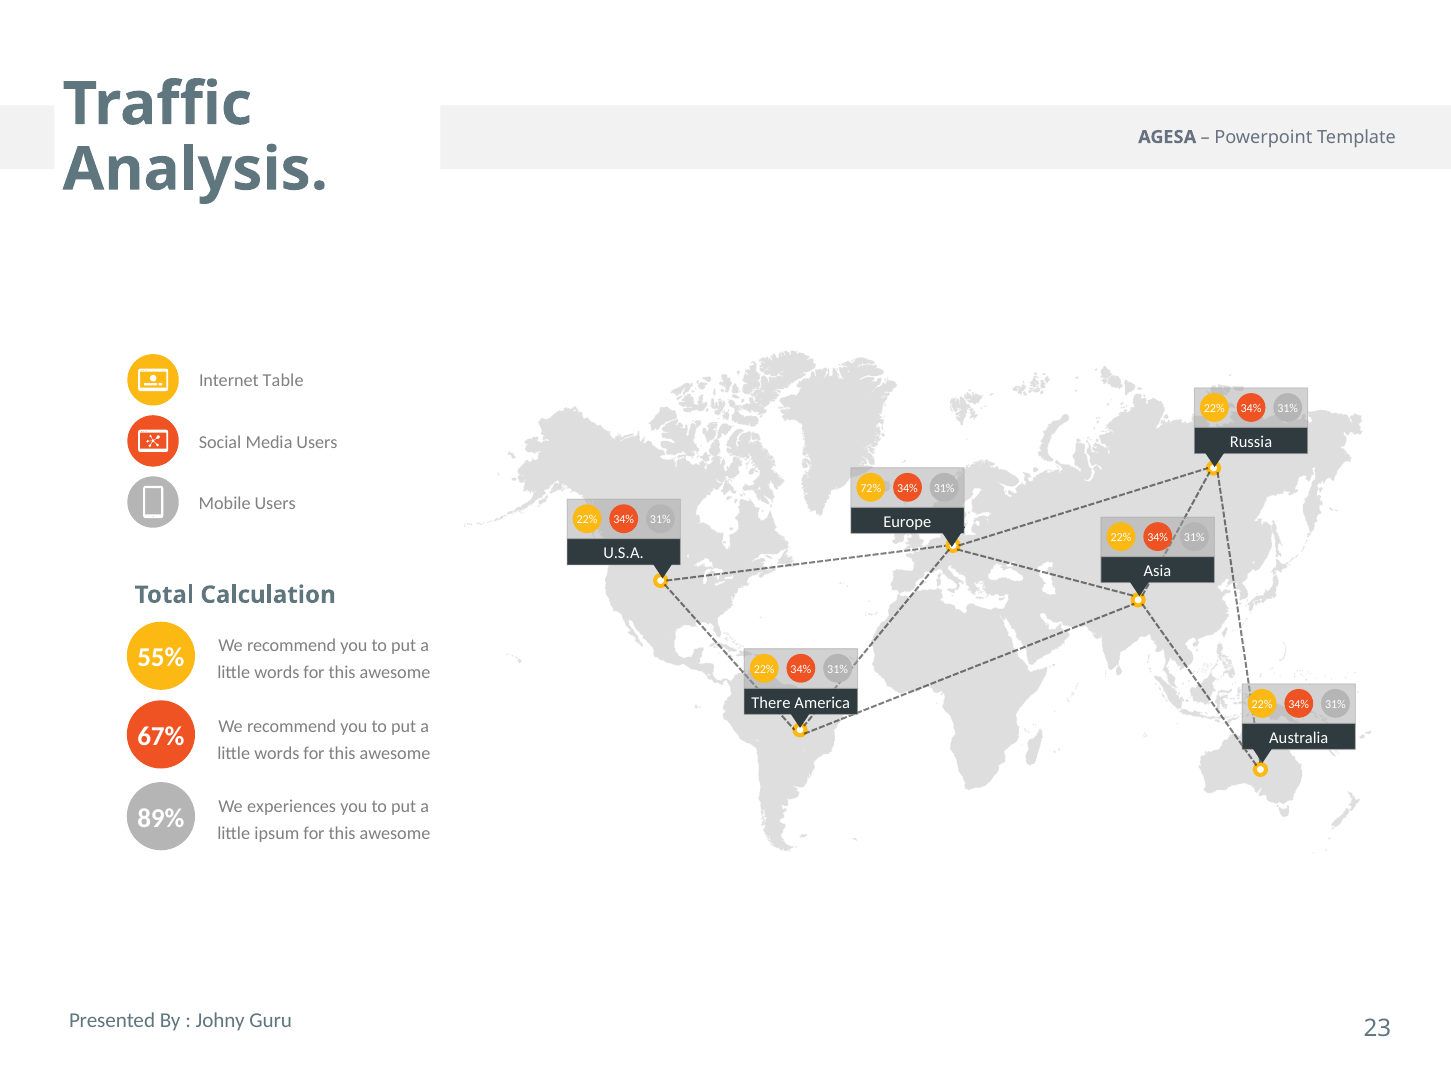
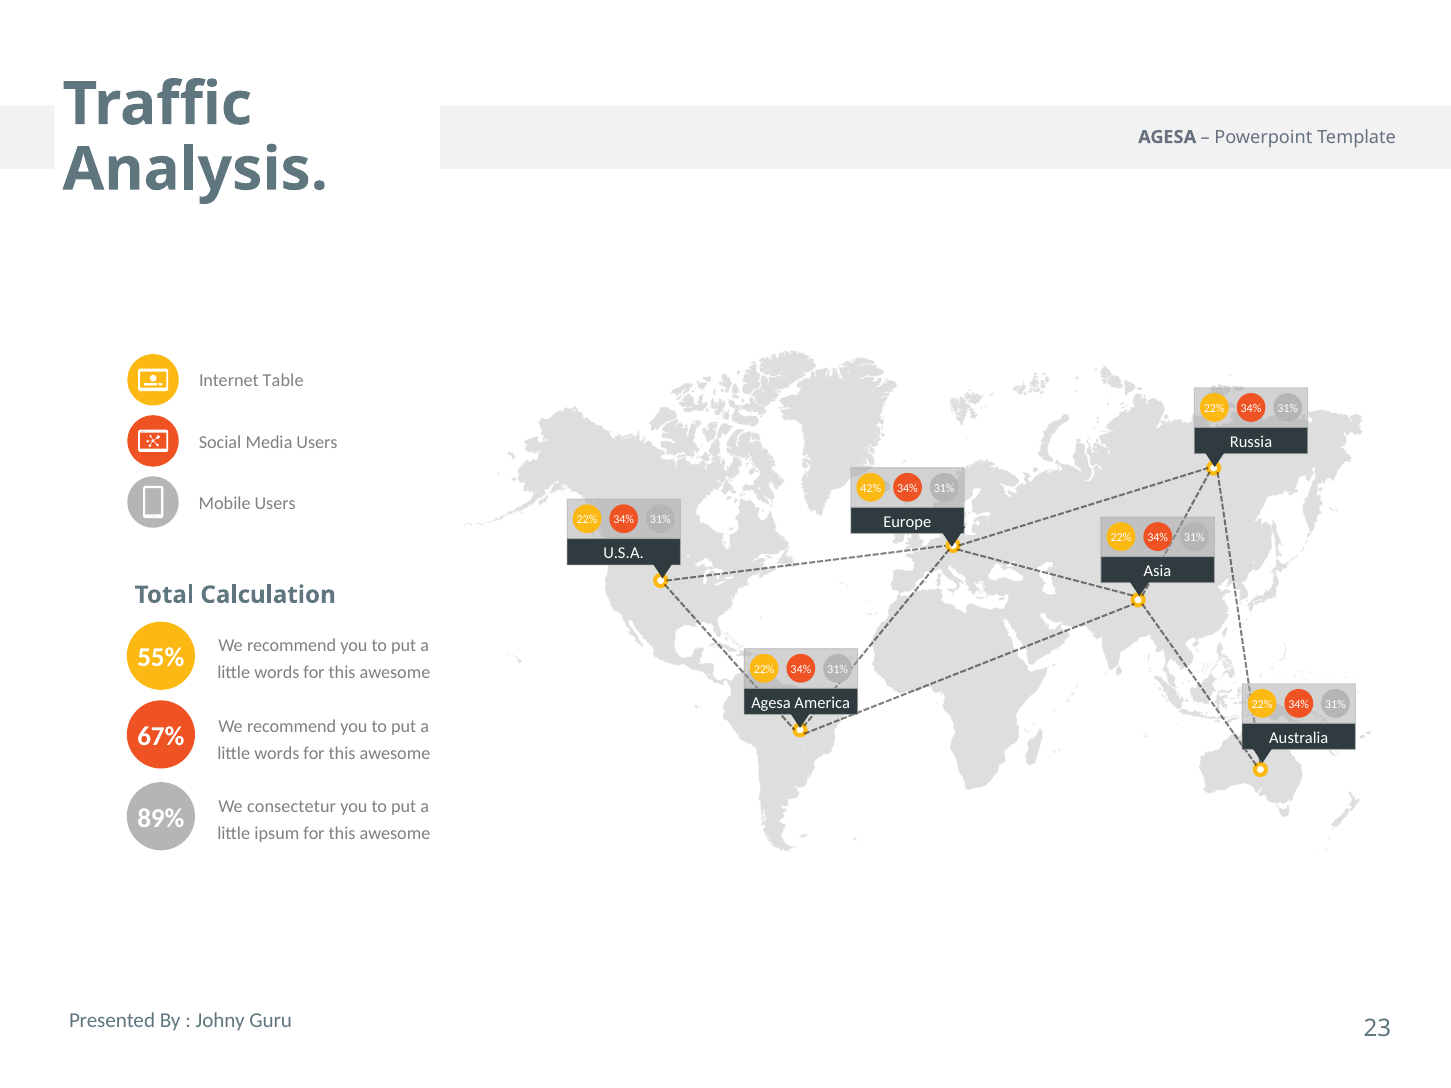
72%: 72% -> 42%
There at (771, 703): There -> Agesa
experiences: experiences -> consectetur
